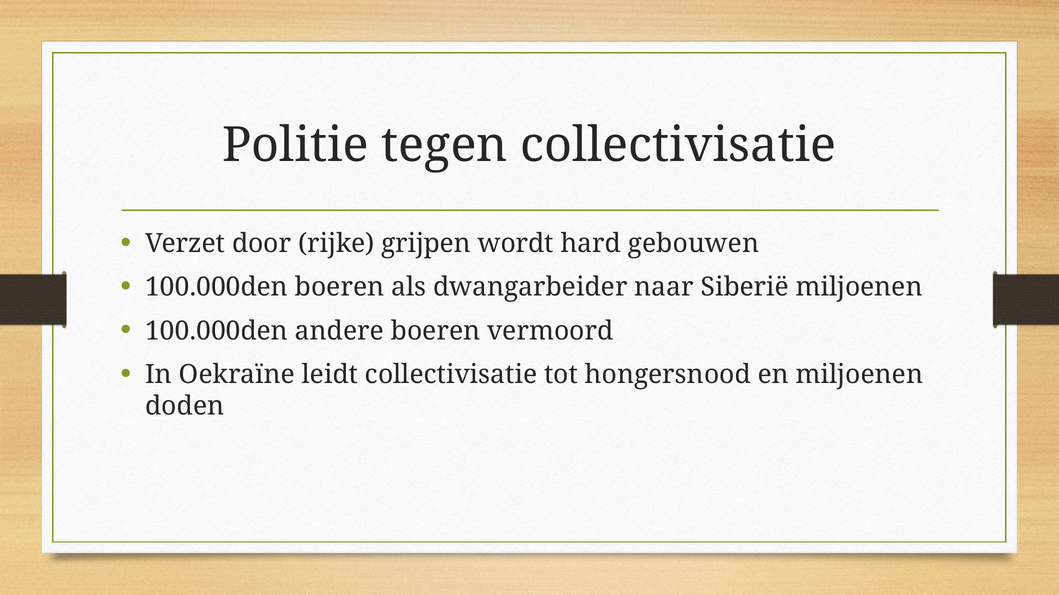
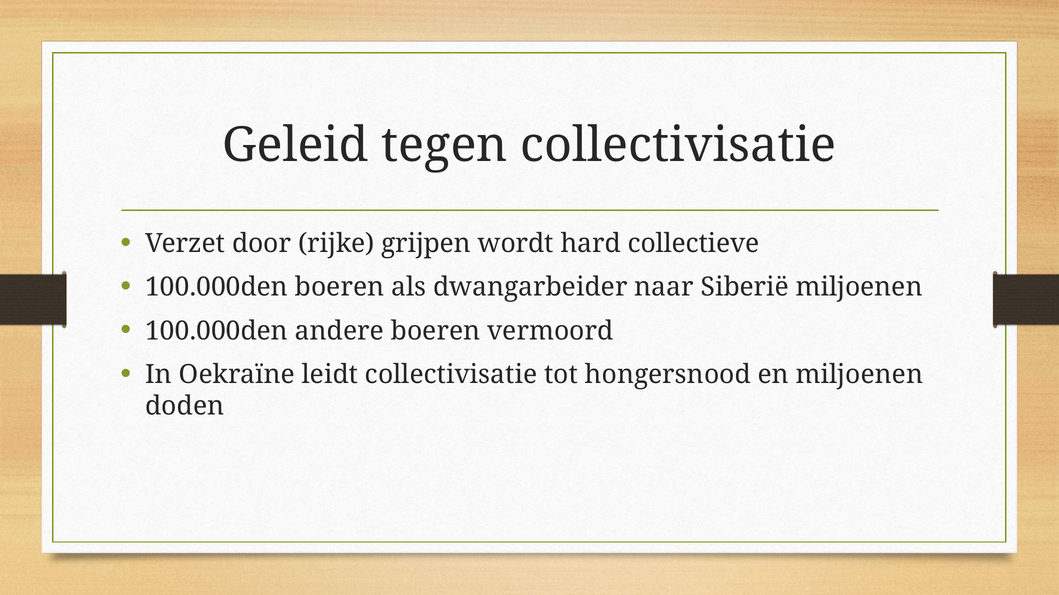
Politie: Politie -> Geleid
gebouwen: gebouwen -> collectieve
